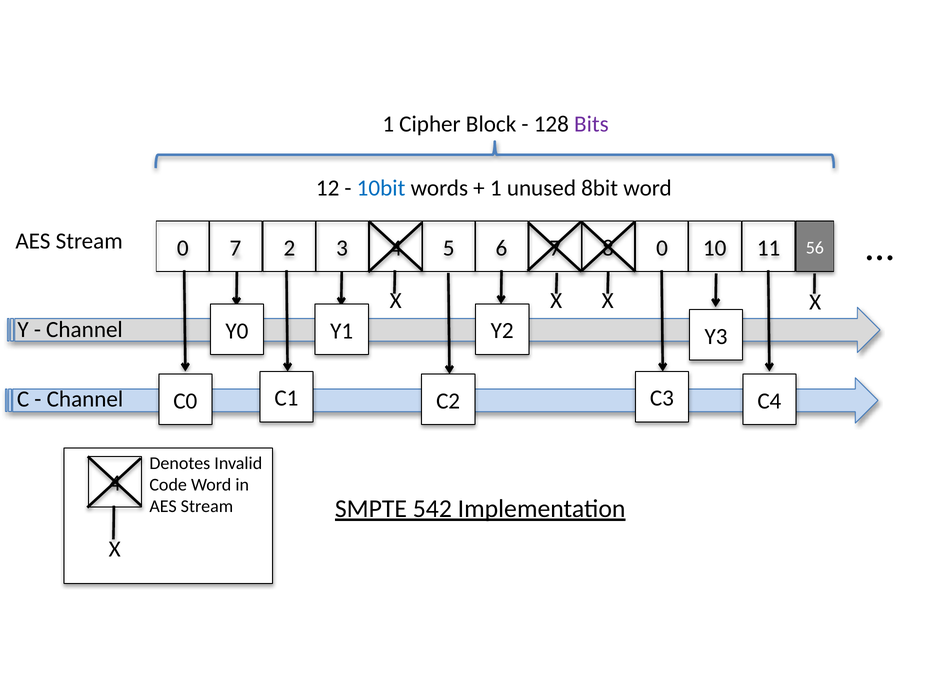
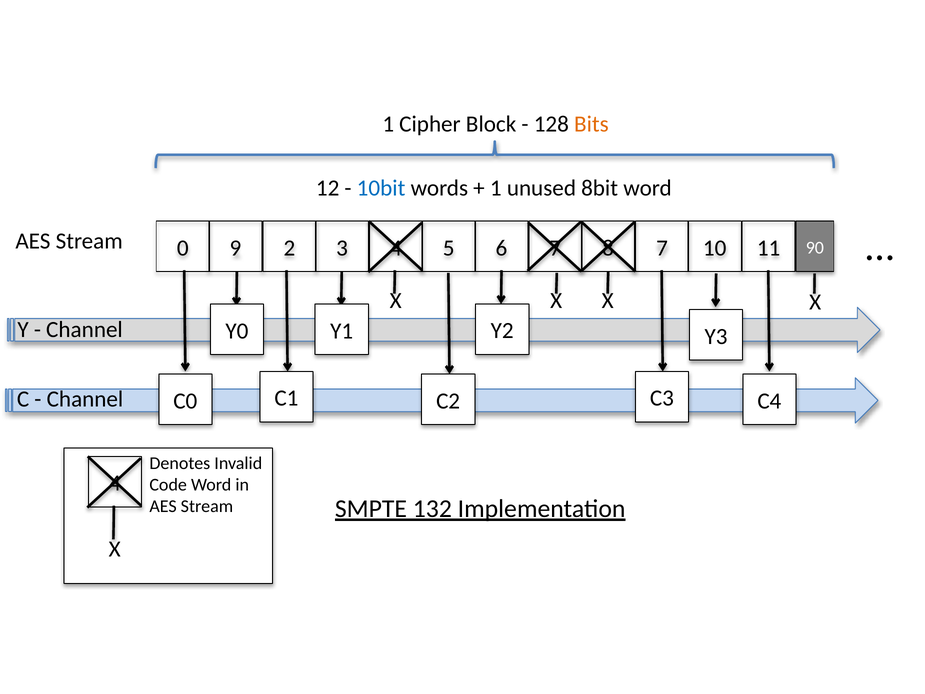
Bits colour: purple -> orange
0 7: 7 -> 9
0 at (662, 248): 0 -> 7
56: 56 -> 90
542: 542 -> 132
